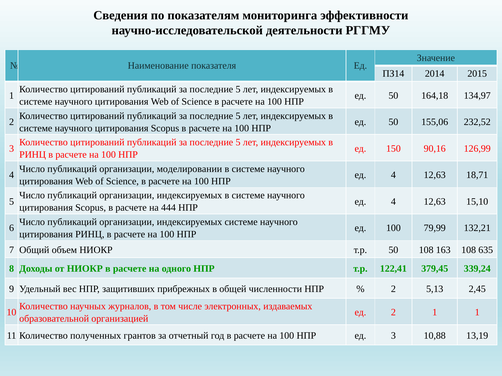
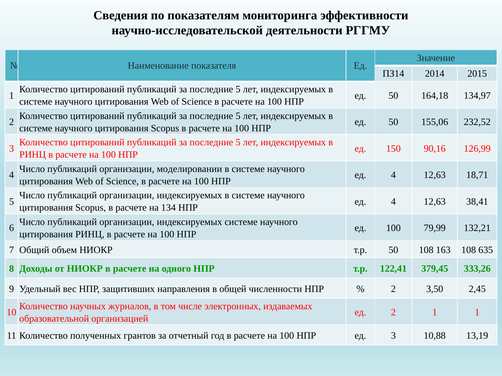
15,10: 15,10 -> 38,41
444: 444 -> 134
339,24: 339,24 -> 333,26
прибрежных: прибрежных -> направления
5,13: 5,13 -> 3,50
